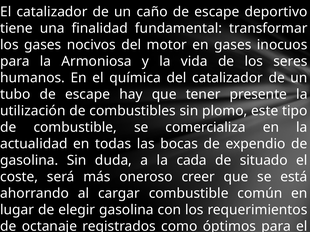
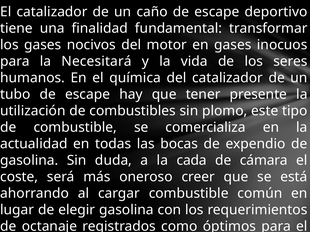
Armoniosa: Armoniosa -> Necesitará
situado: situado -> cámara
